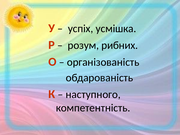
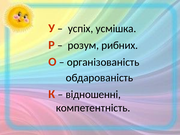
наступного: наступного -> відношенні
